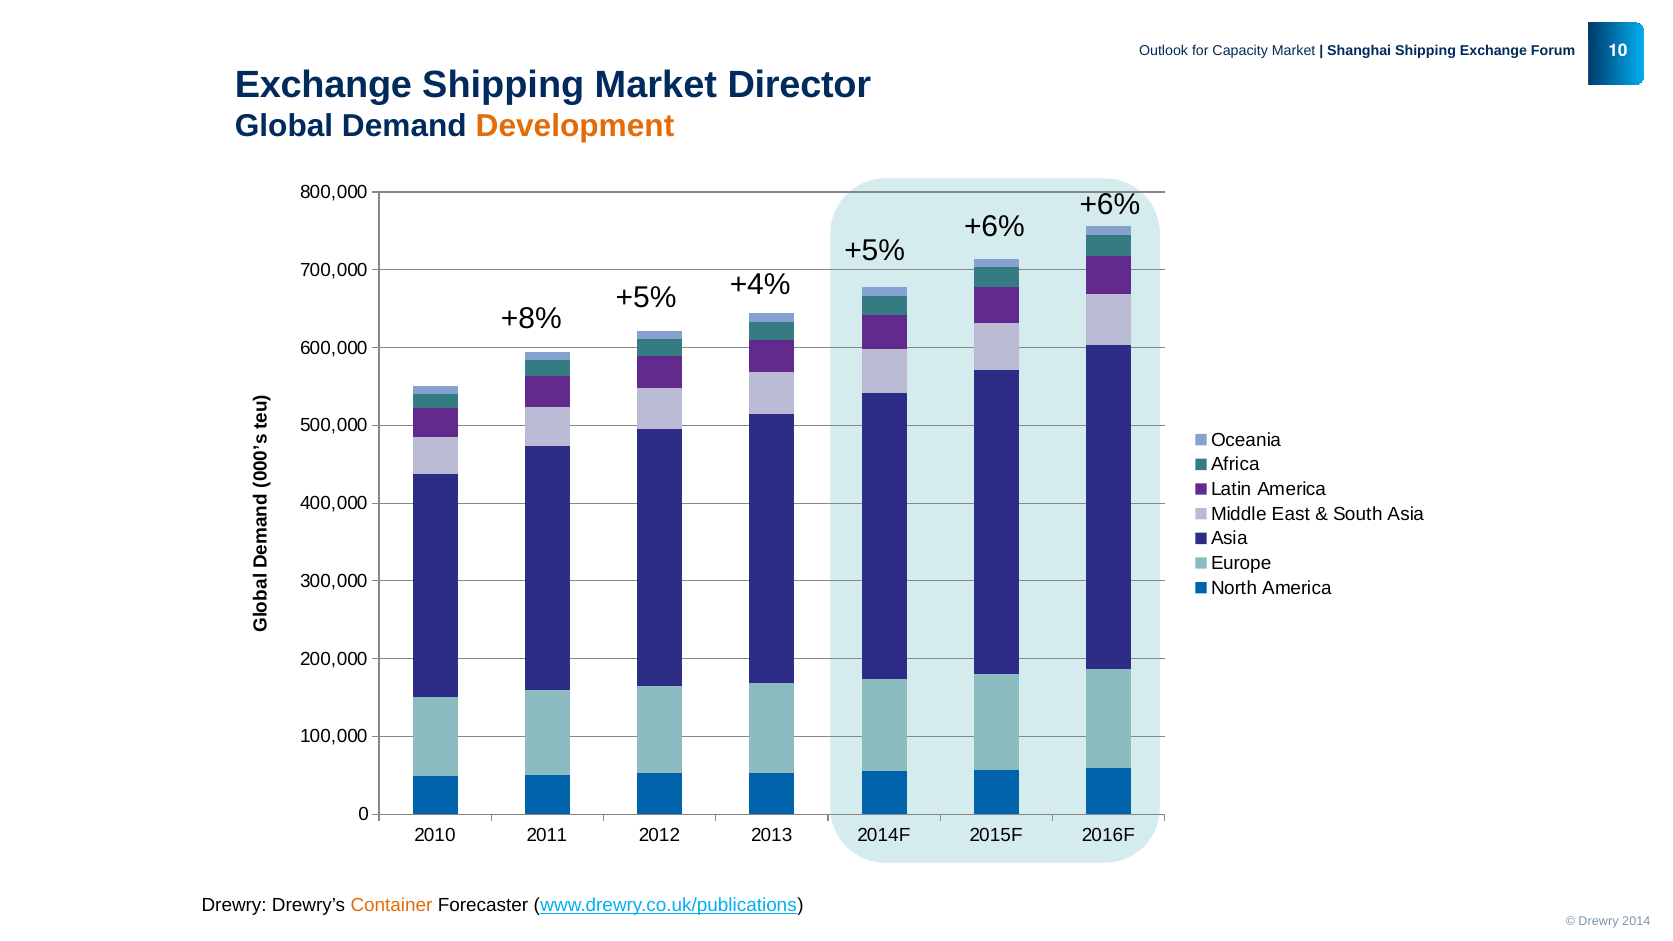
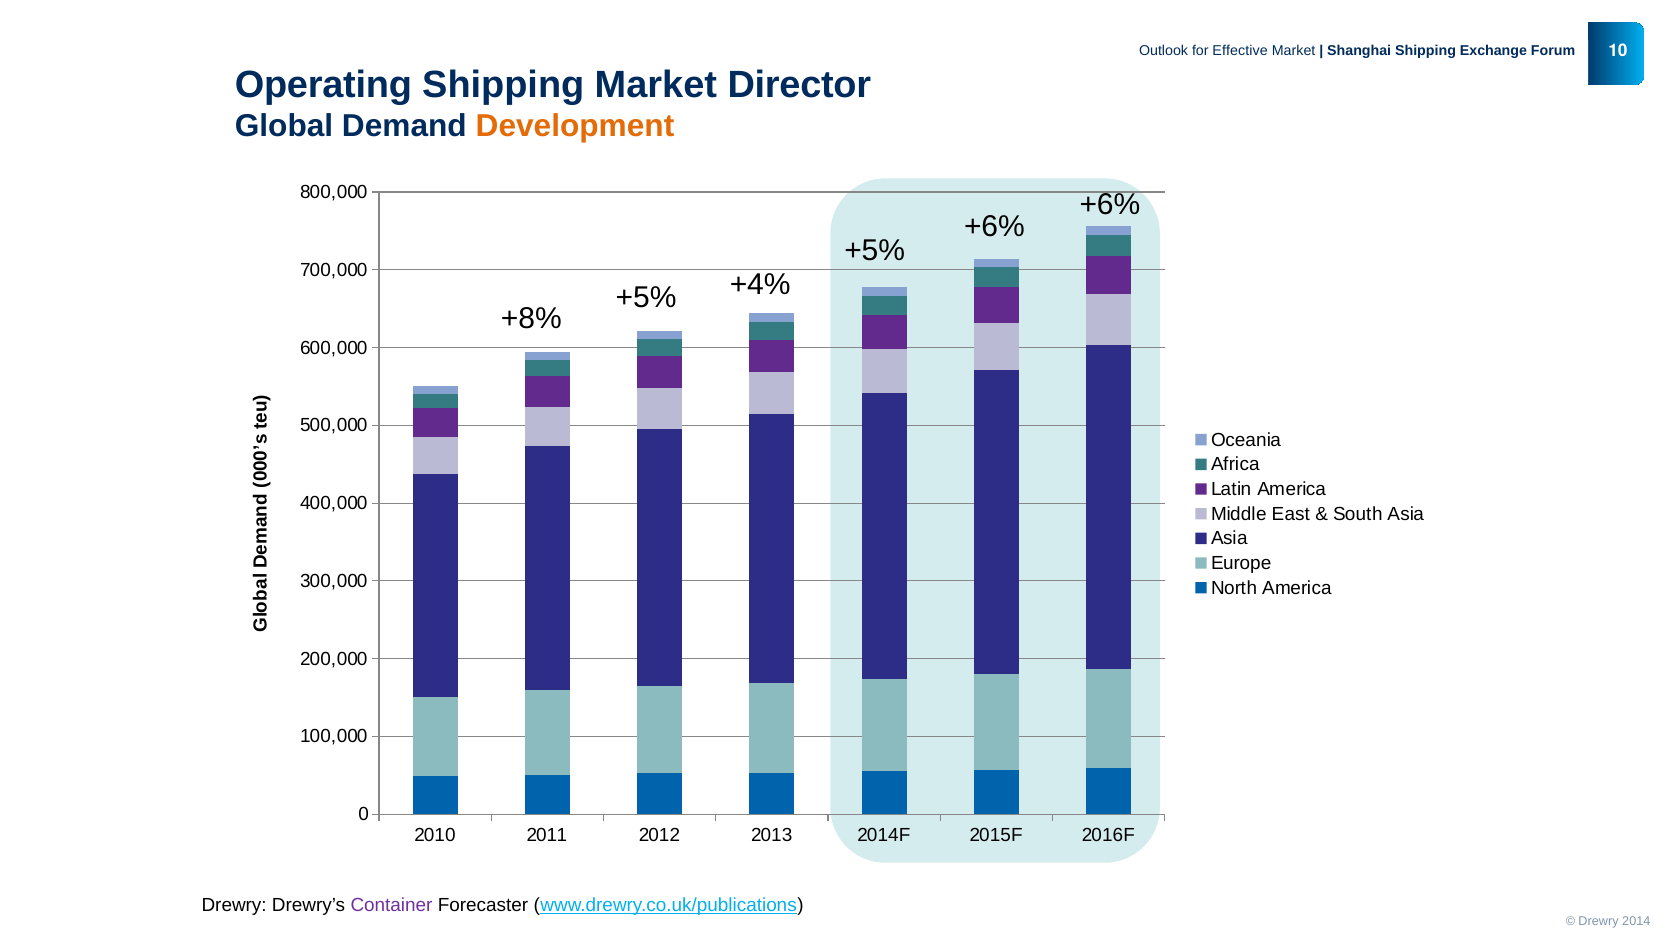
Capacity: Capacity -> Effective
Exchange at (323, 85): Exchange -> Operating
Container colour: orange -> purple
